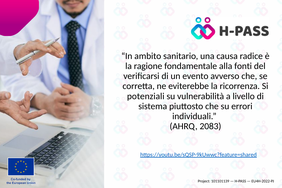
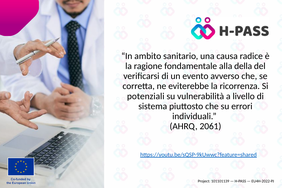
fonti: fonti -> della
2083: 2083 -> 2061
